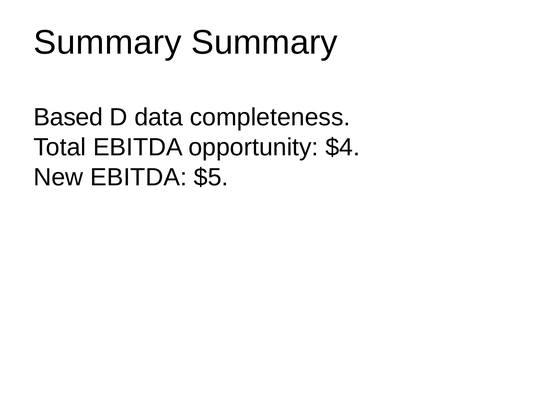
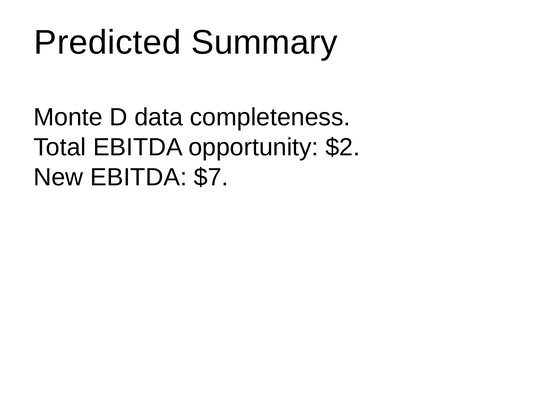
Summary at (108, 43): Summary -> Predicted
Based: Based -> Monte
$4: $4 -> $2
$5: $5 -> $7
